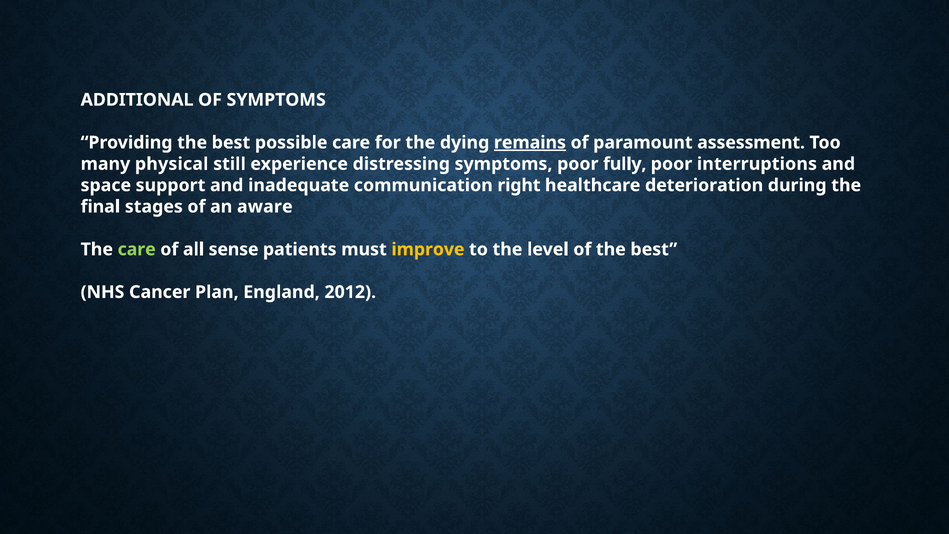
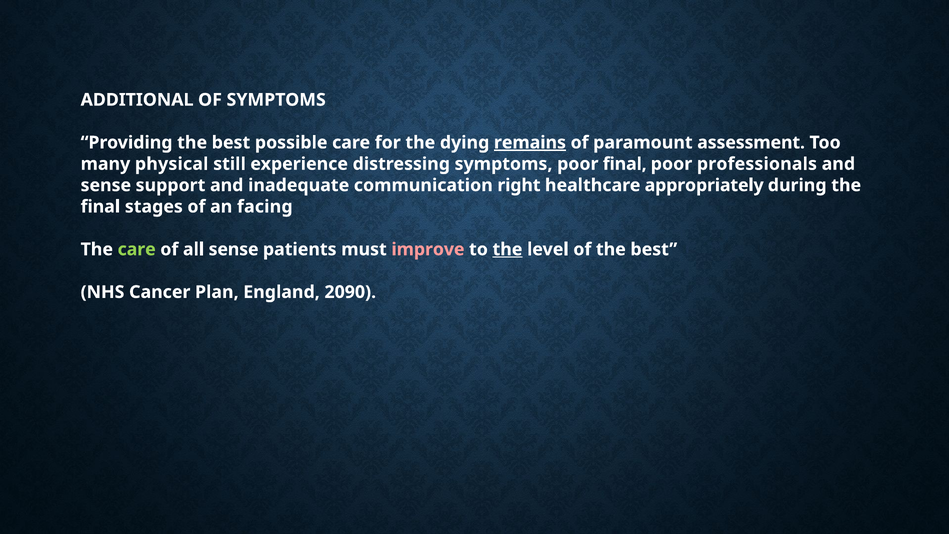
poor fully: fully -> final
interruptions: interruptions -> professionals
space at (106, 185): space -> sense
deterioration: deterioration -> appropriately
aware: aware -> facing
improve colour: yellow -> pink
the at (507, 249) underline: none -> present
2012: 2012 -> 2090
